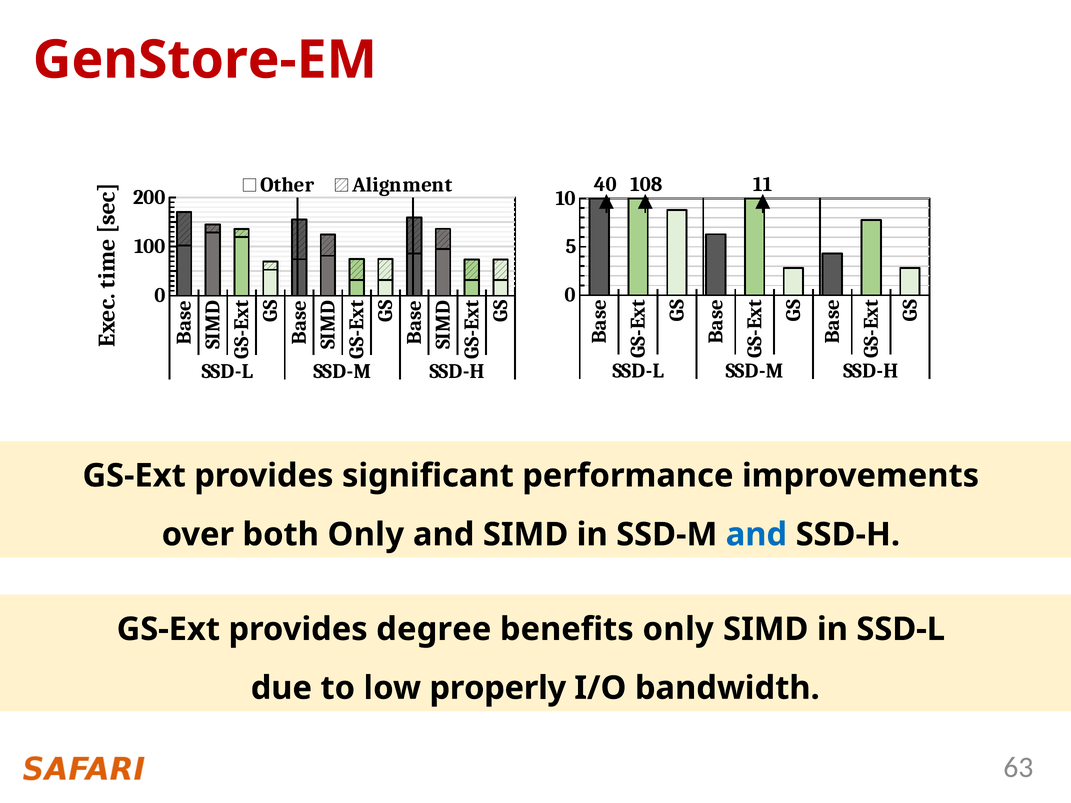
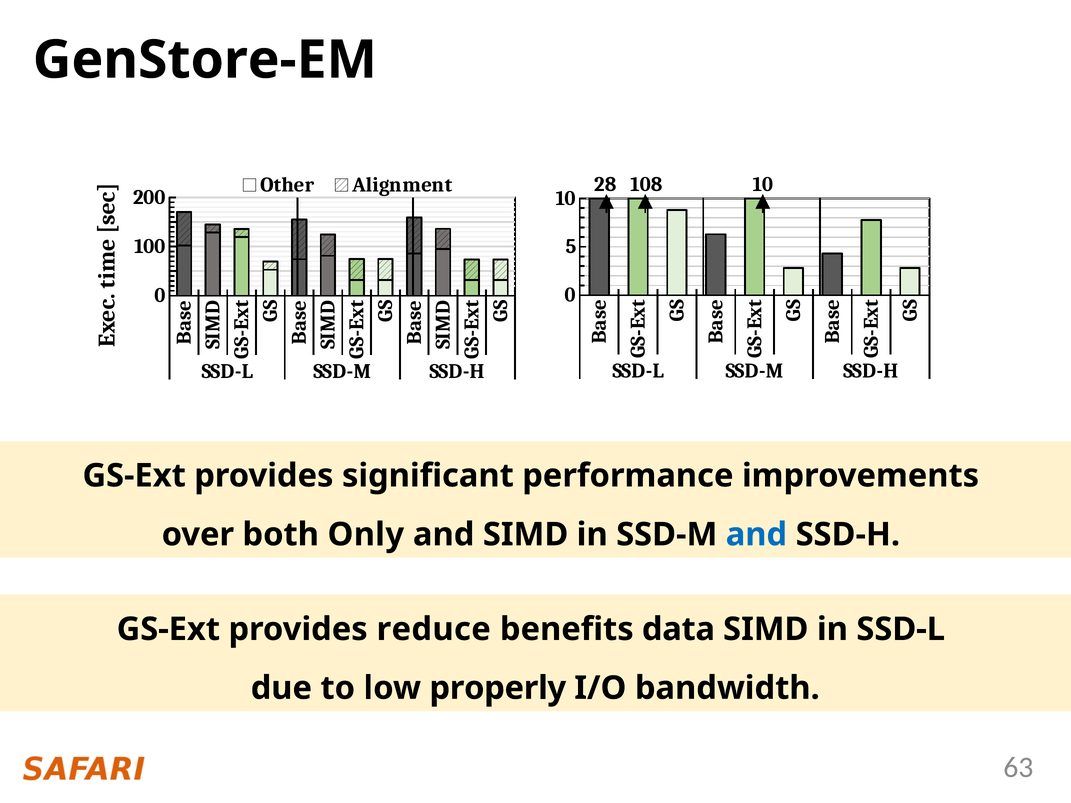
GenStore-EM colour: red -> black
40: 40 -> 28
108 11: 11 -> 10
degree: degree -> reduce
benefits only: only -> data
